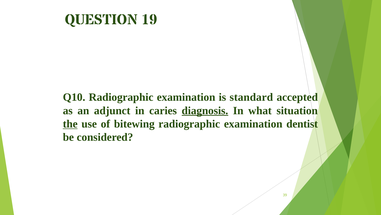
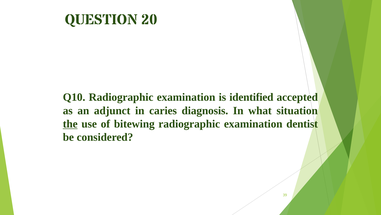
19: 19 -> 20
standard: standard -> identified
diagnosis underline: present -> none
